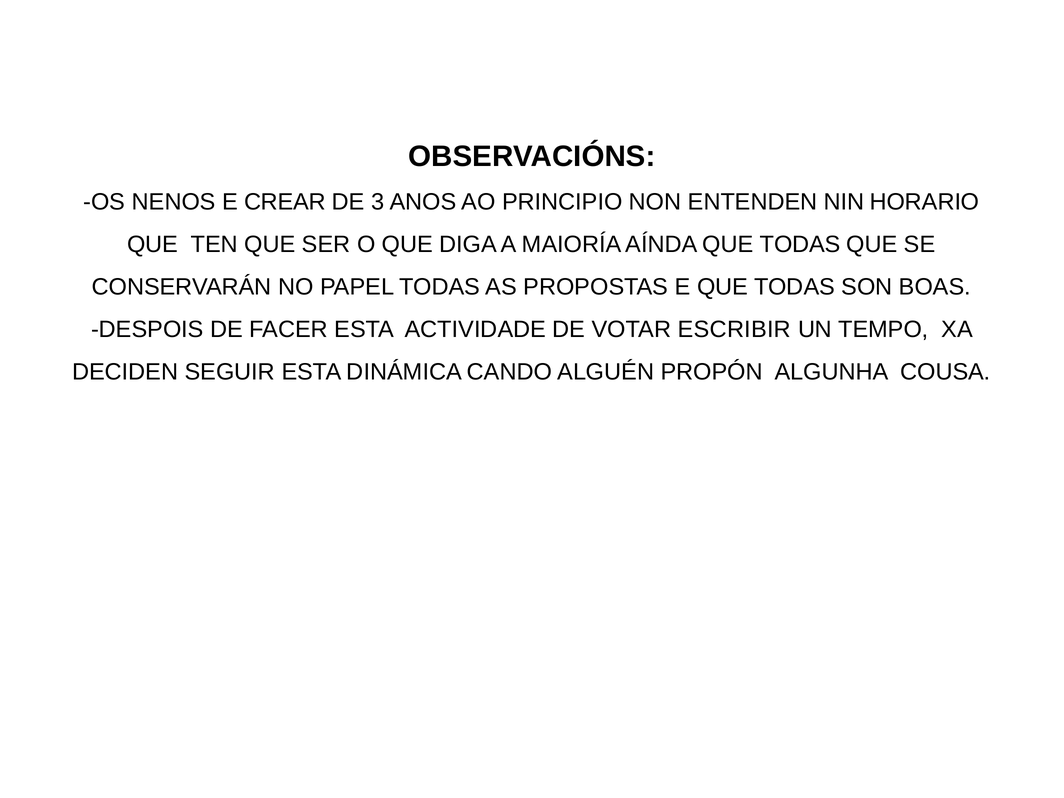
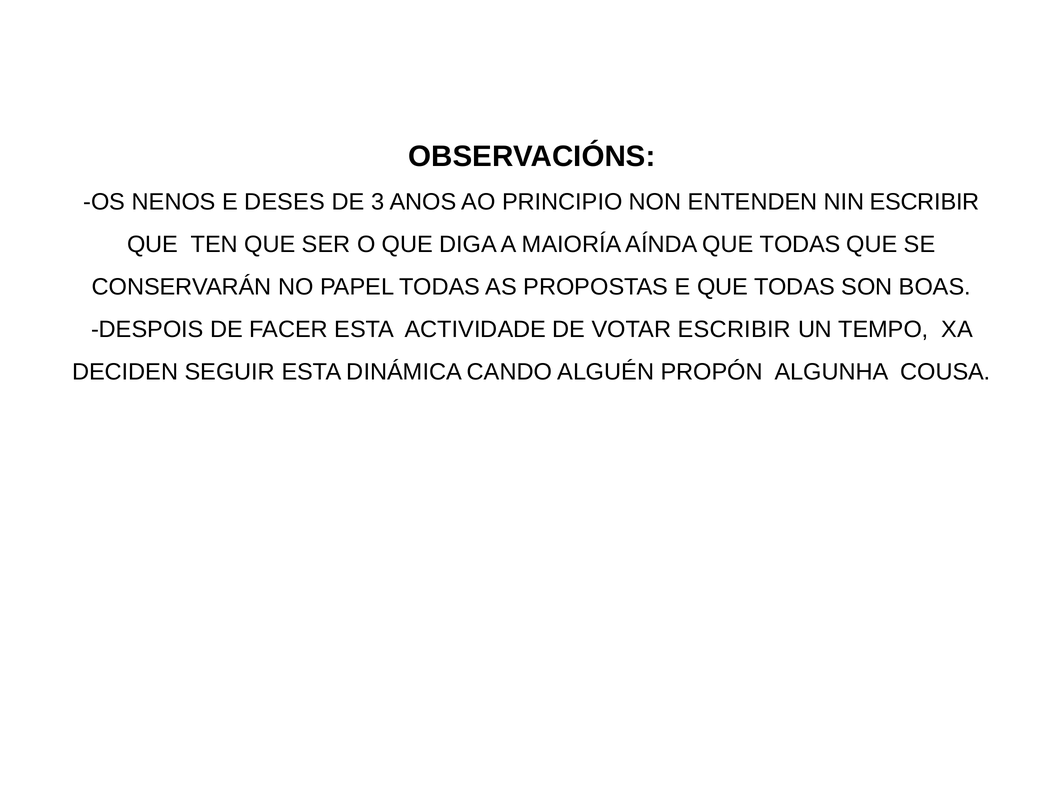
CREAR: CREAR -> DESES
NIN HORARIO: HORARIO -> ESCRIBIR
